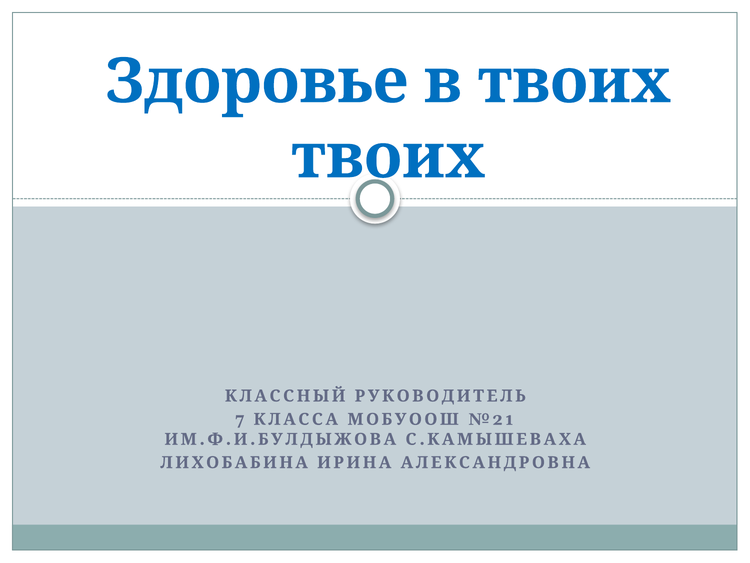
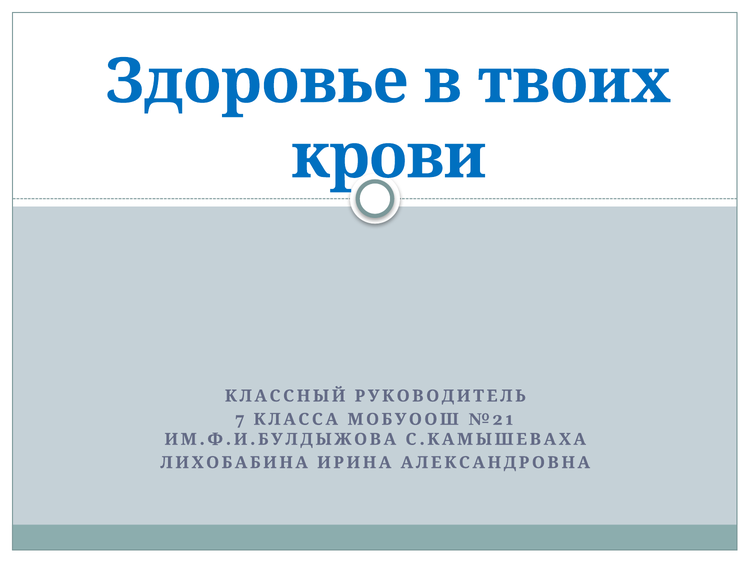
твоих at (388, 157): твоих -> крови
